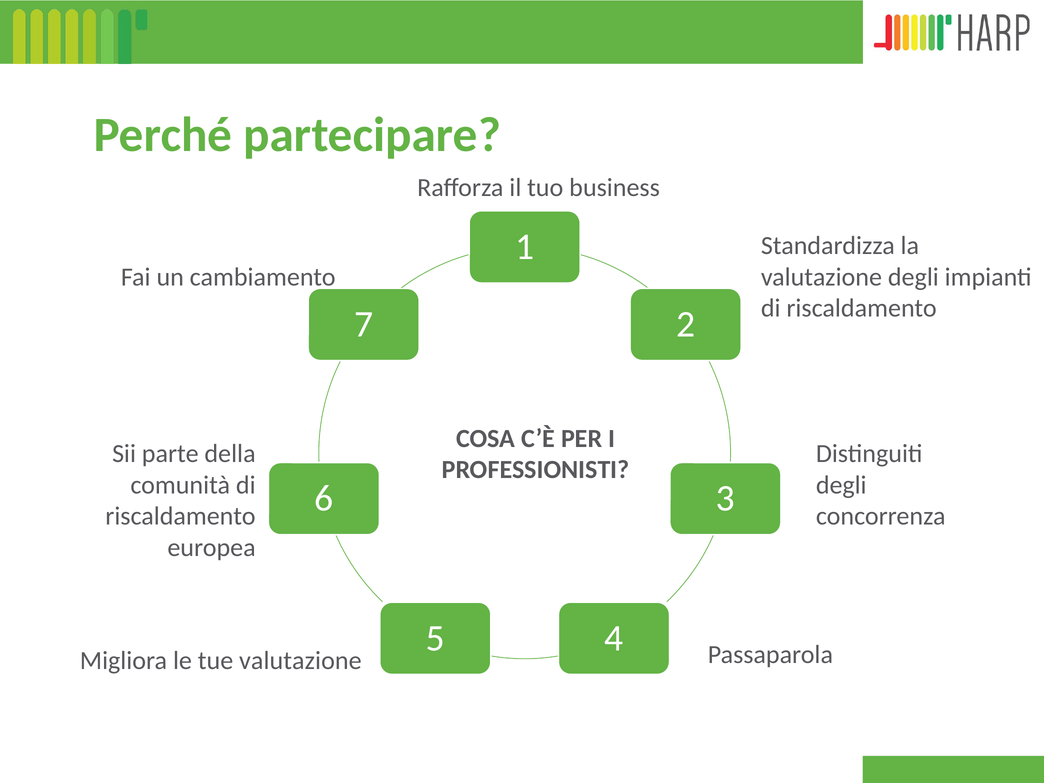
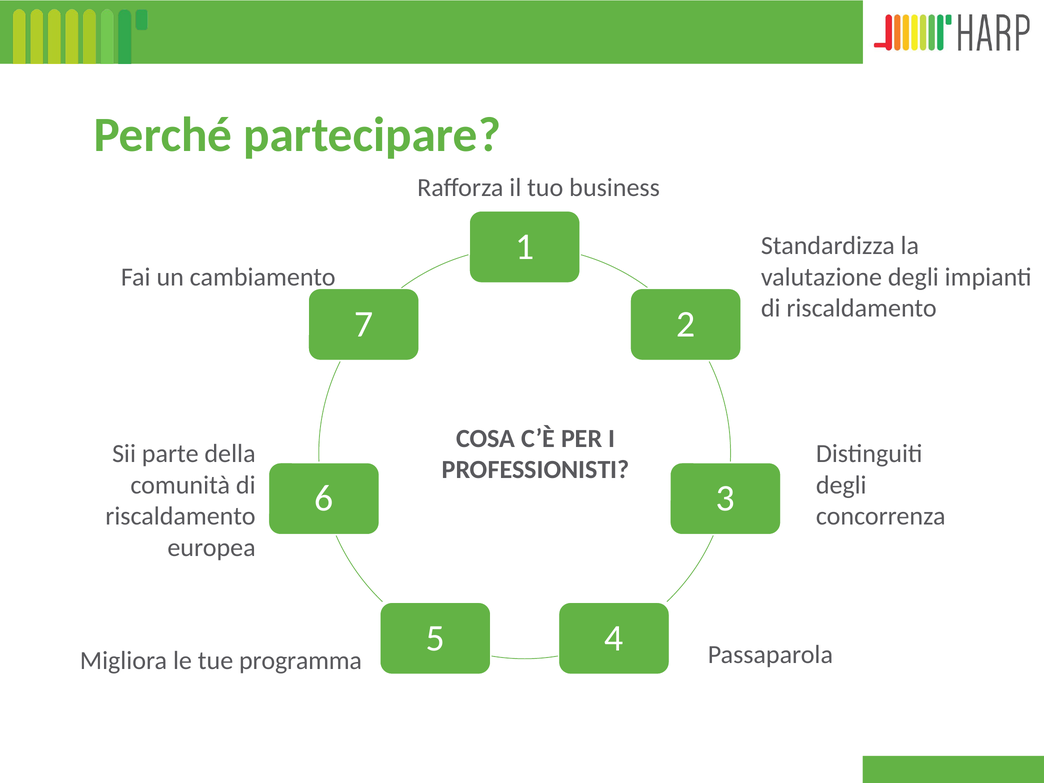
tue valutazione: valutazione -> programma
